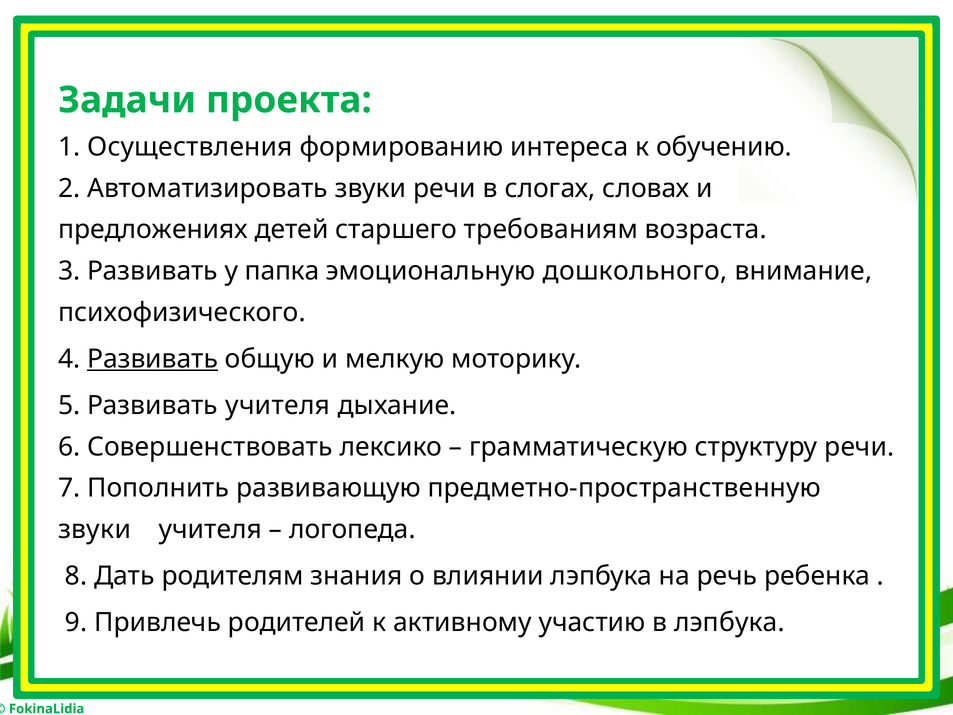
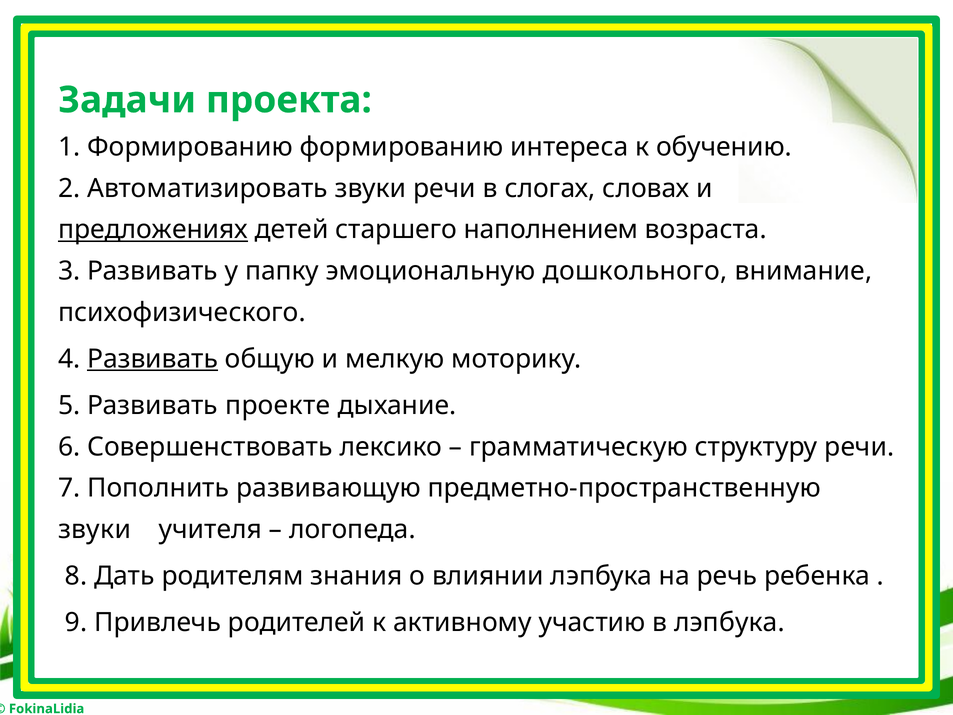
1 Осуществления: Осуществления -> Формированию
предложениях underline: none -> present
требованиям: требованиям -> наполнением
папка: папка -> папку
Развивать учителя: учителя -> проекте
